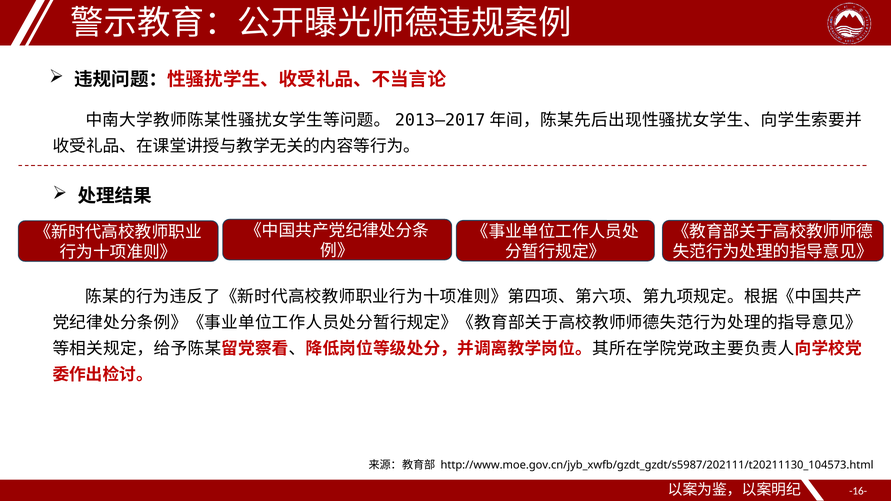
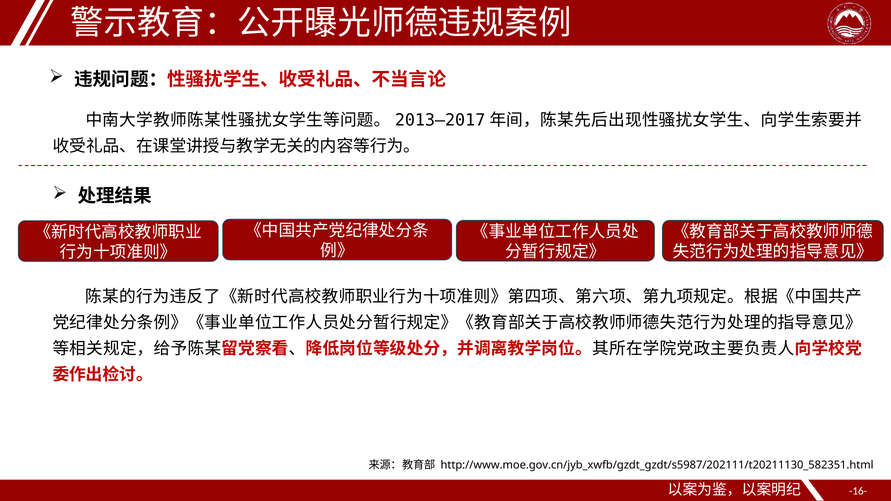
http://www.moe.gov.cn/jyb_xwfb/gzdt_gzdt/s5987/202111/t20211130_104573.html: http://www.moe.gov.cn/jyb_xwfb/gzdt_gzdt/s5987/202111/t20211130_104573.html -> http://www.moe.gov.cn/jyb_xwfb/gzdt_gzdt/s5987/202111/t20211130_582351.html
